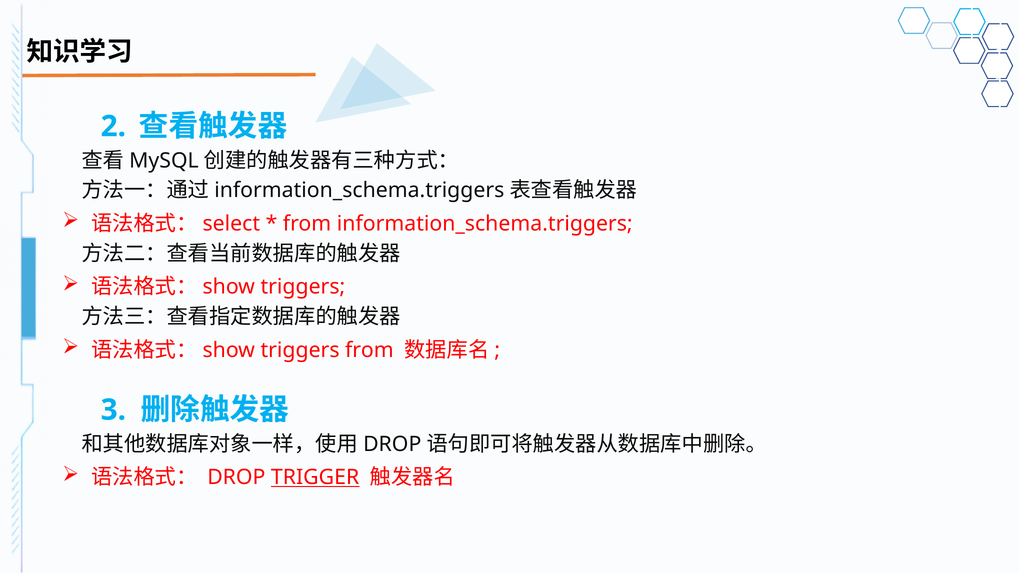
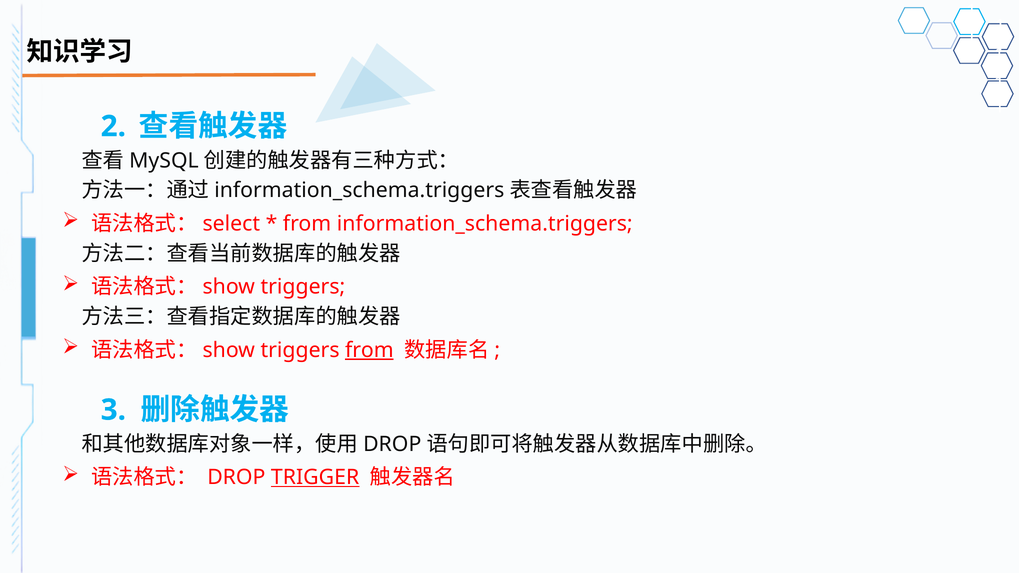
from at (369, 350) underline: none -> present
